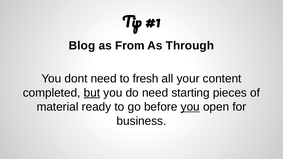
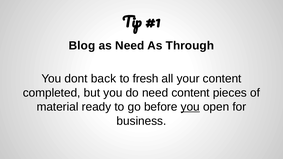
as From: From -> Need
dont need: need -> back
but underline: present -> none
need starting: starting -> content
